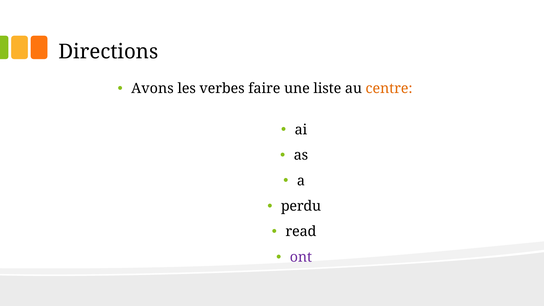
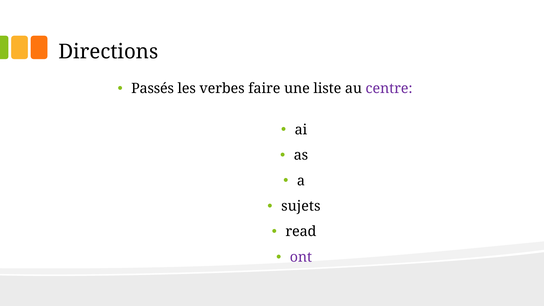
Avons: Avons -> Passés
centre colour: orange -> purple
perdu: perdu -> sujets
